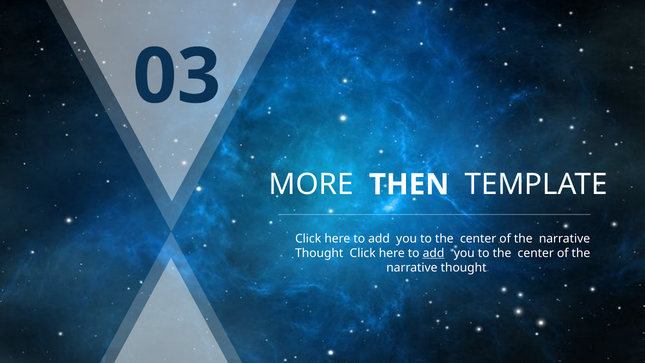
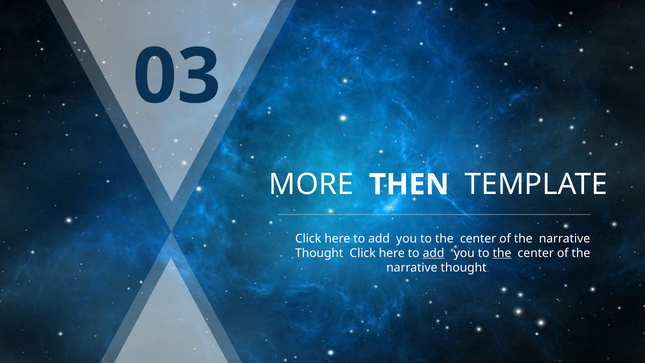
the at (502, 253) underline: none -> present
